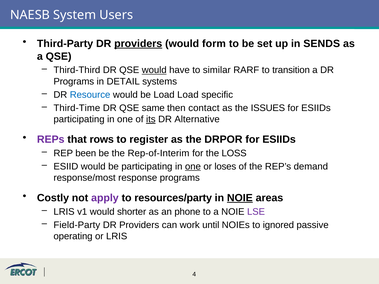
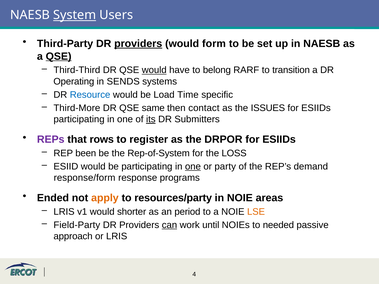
System underline: none -> present
in SENDS: SENDS -> NAESB
QSE at (59, 56) underline: none -> present
similar: similar -> belong
Programs at (74, 82): Programs -> Operating
DETAIL: DETAIL -> SENDS
Load Load: Load -> Time
Third-Time: Third-Time -> Third-More
Alternative: Alternative -> Submitters
Rep-of-Interim: Rep-of-Interim -> Rep-of-System
loses: loses -> party
response/most: response/most -> response/form
Costly: Costly -> Ended
apply colour: purple -> orange
NOIE at (240, 198) underline: present -> none
phone: phone -> period
LSE colour: purple -> orange
can underline: none -> present
ignored: ignored -> needed
operating: operating -> approach
